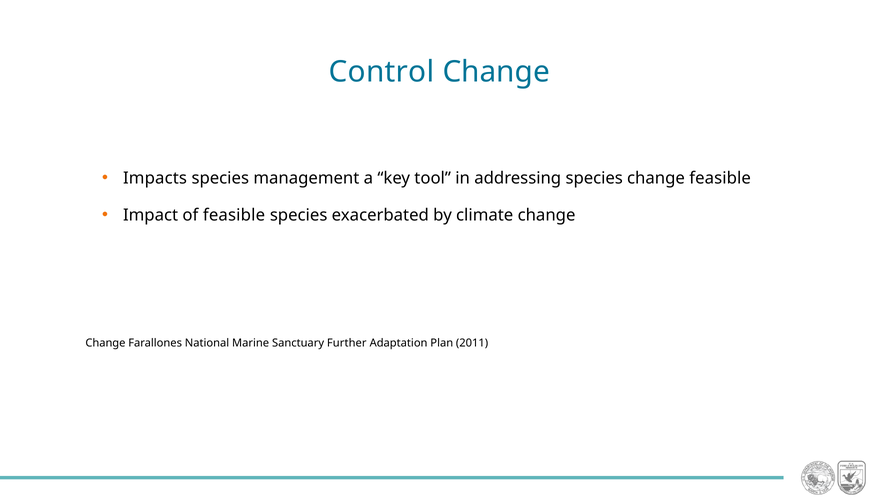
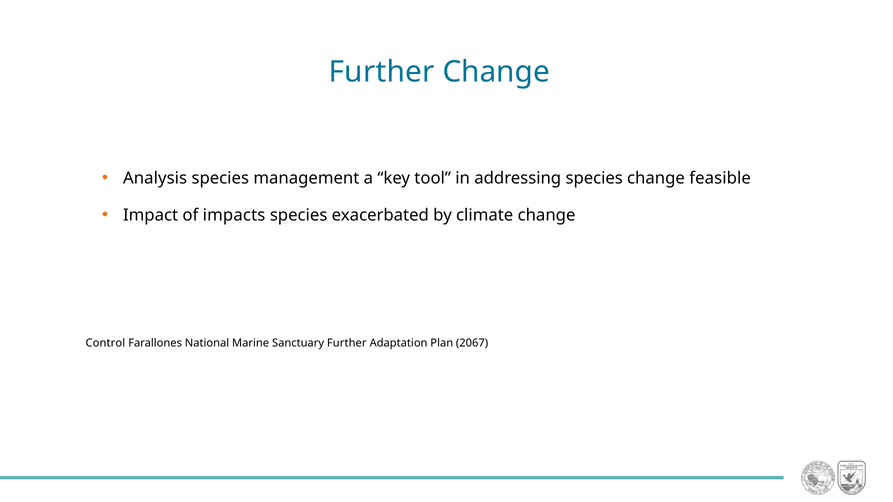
Control at (382, 72): Control -> Further
Impacts: Impacts -> Analysis
of feasible: feasible -> impacts
Change at (105, 344): Change -> Control
2011: 2011 -> 2067
